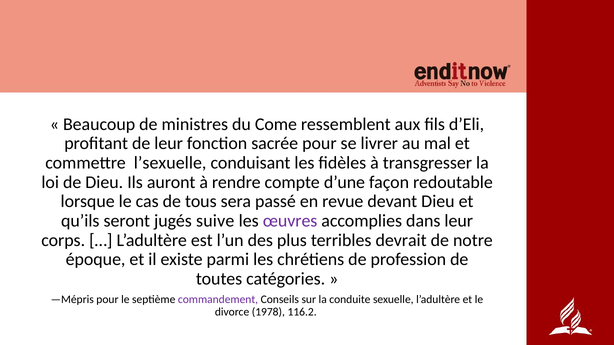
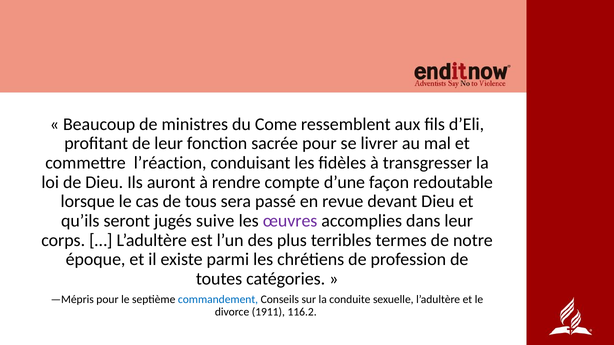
l’sexuelle: l’sexuelle -> l’réaction
devrait: devrait -> termes
commandement colour: purple -> blue
1978: 1978 -> 1911
